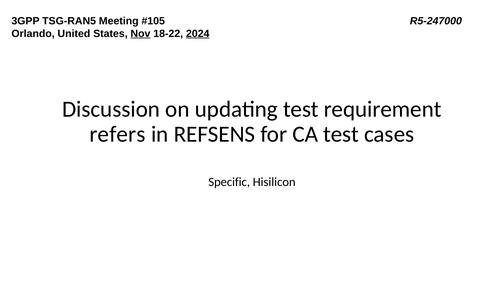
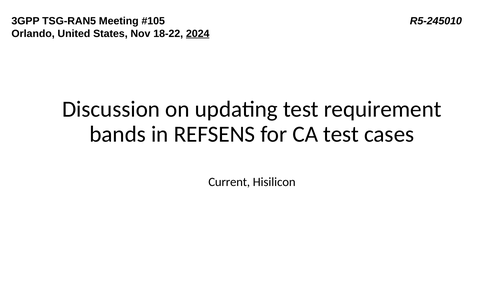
R5-247000: R5-247000 -> R5-245010
Nov underline: present -> none
refers: refers -> bands
Specific: Specific -> Current
